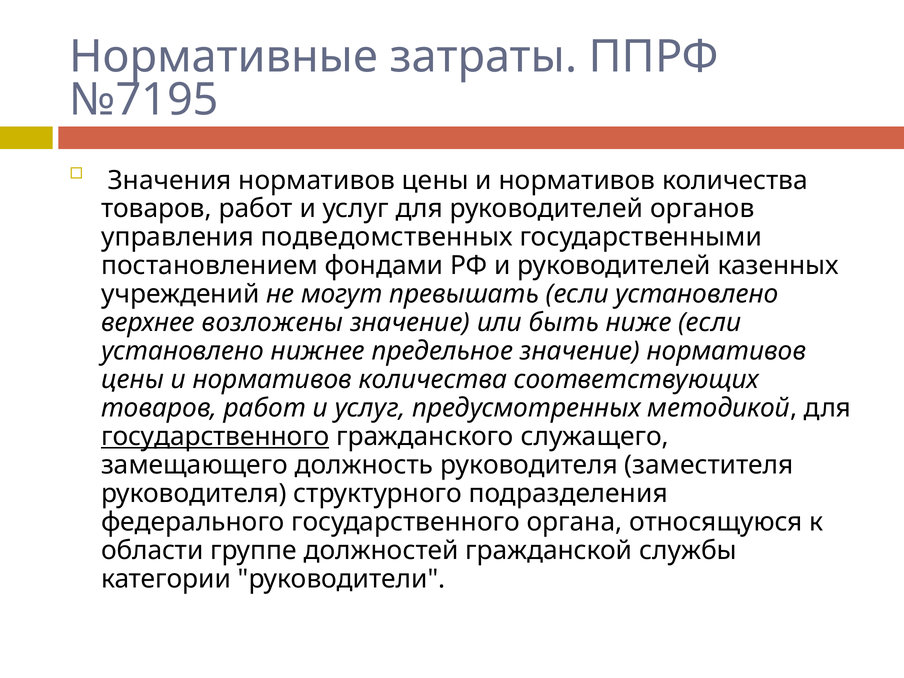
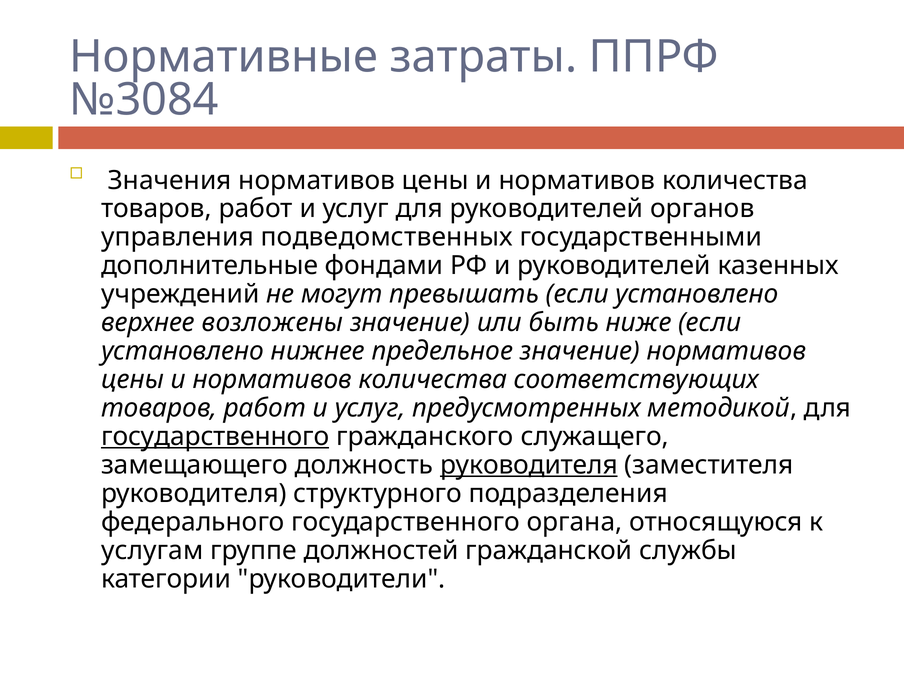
№7195: №7195 -> №3084
постановлением: постановлением -> дополнительные
руководителя at (529, 465) underline: none -> present
области: области -> услугам
